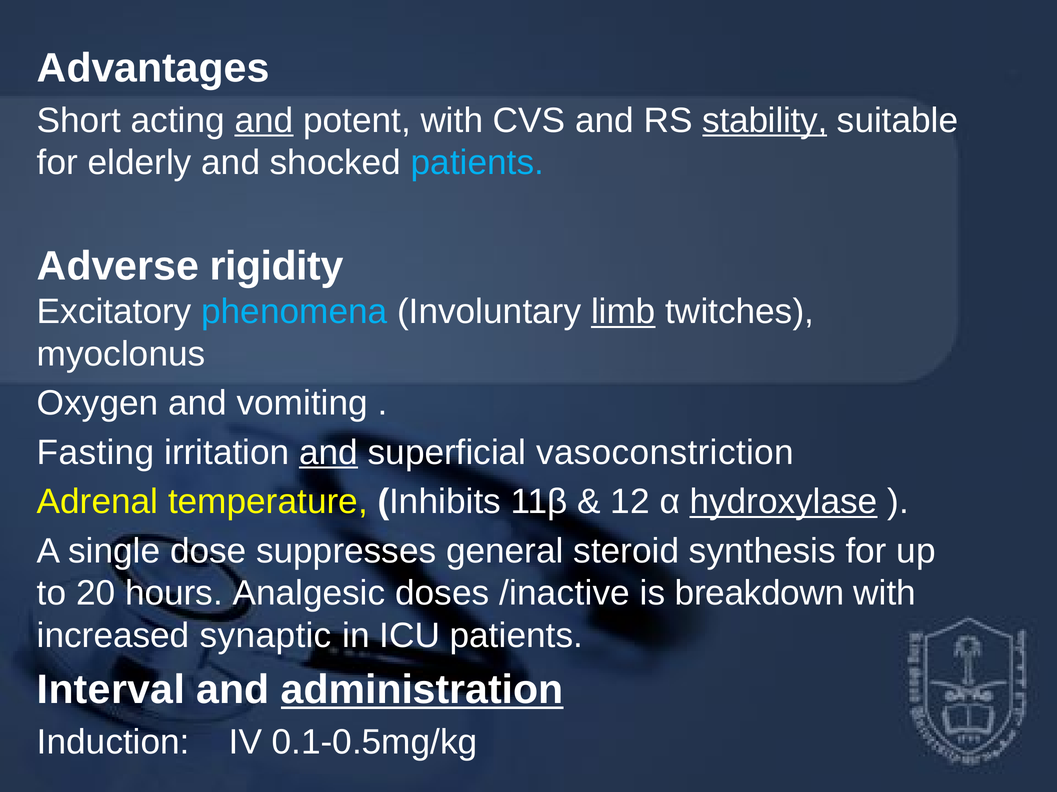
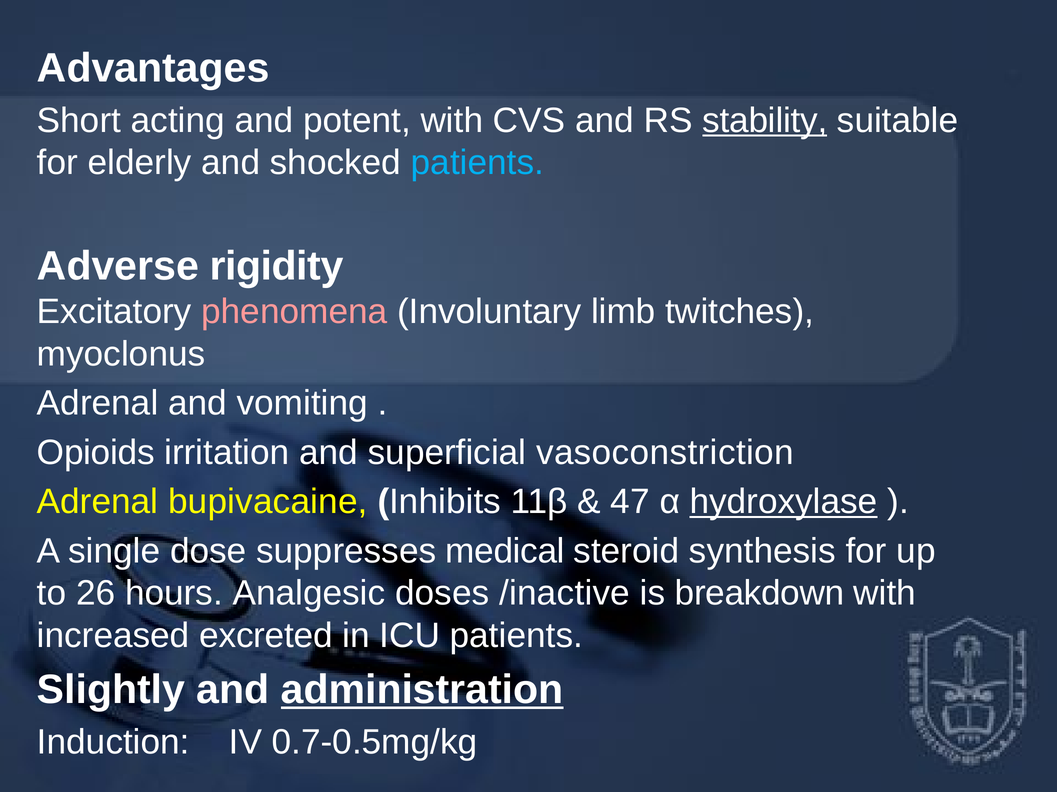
and at (264, 121) underline: present -> none
phenomena colour: light blue -> pink
limb underline: present -> none
Oxygen at (98, 404): Oxygen -> Adrenal
Fasting: Fasting -> Opioids
and at (329, 453) underline: present -> none
temperature: temperature -> bupivacaine
12: 12 -> 47
general: general -> medical
20: 20 -> 26
synaptic: synaptic -> excreted
Interval: Interval -> Slightly
0.1-0.5mg/kg: 0.1-0.5mg/kg -> 0.7-0.5mg/kg
